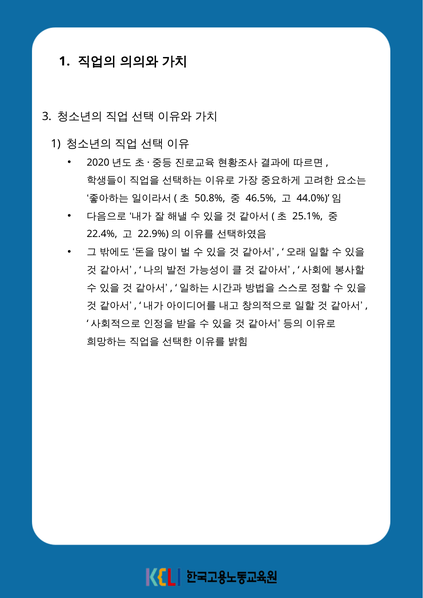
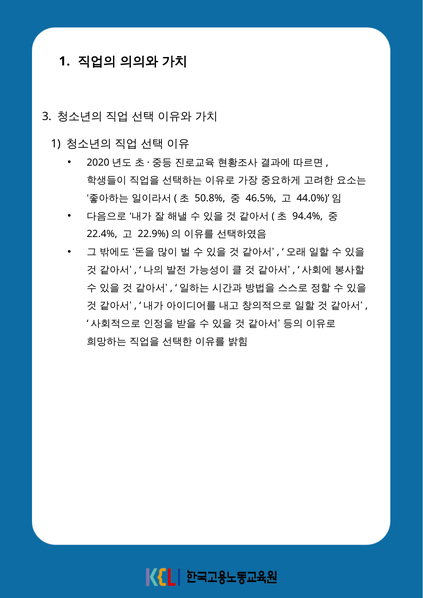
25.1%: 25.1% -> 94.4%
